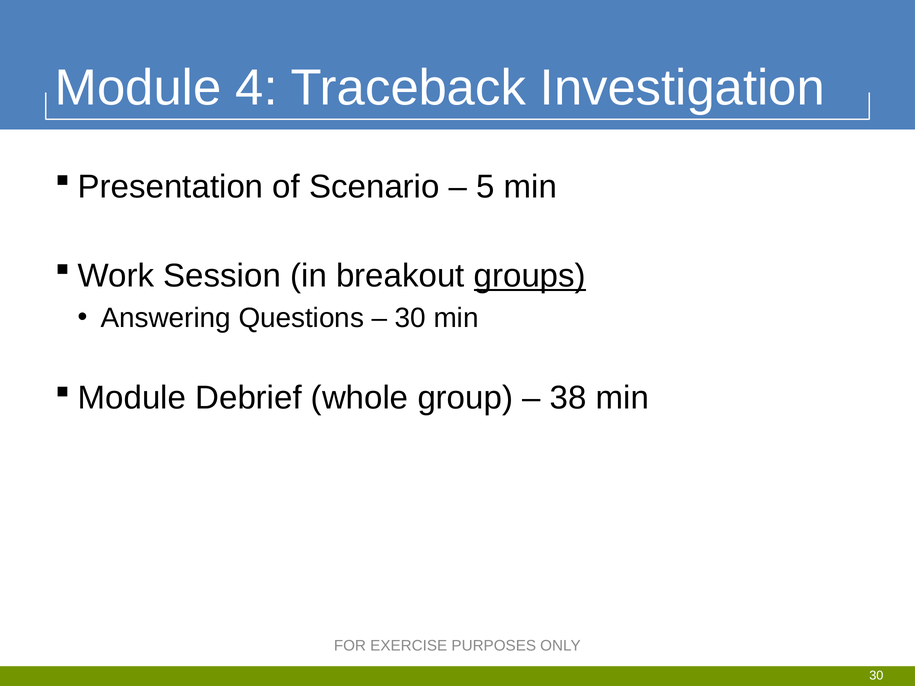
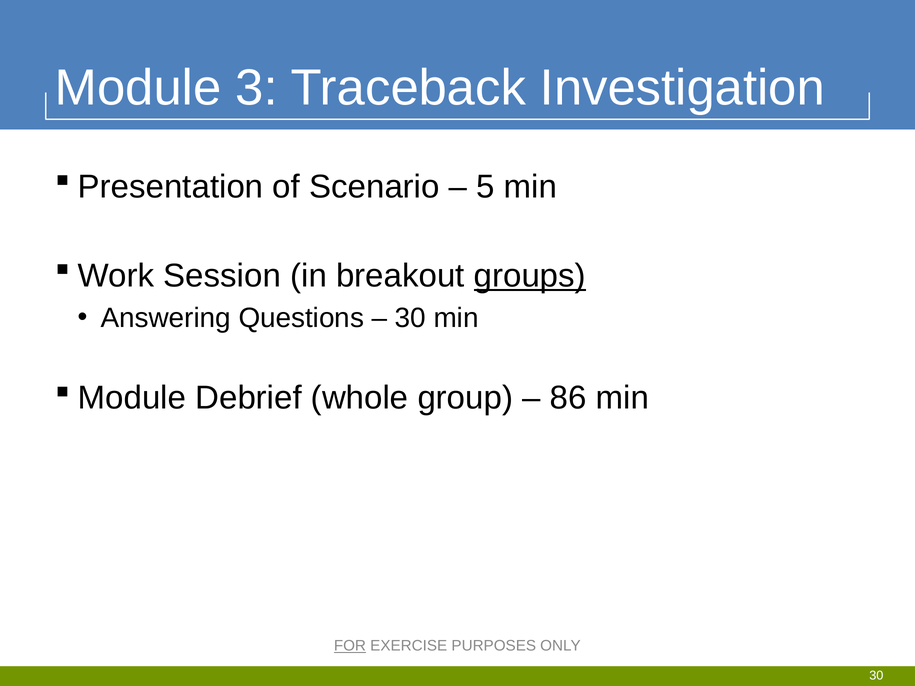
4: 4 -> 3
38: 38 -> 86
FOR underline: none -> present
